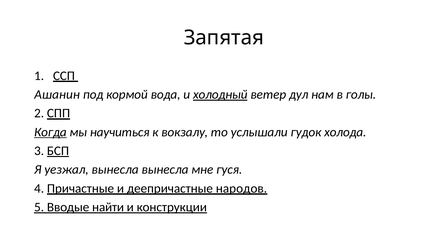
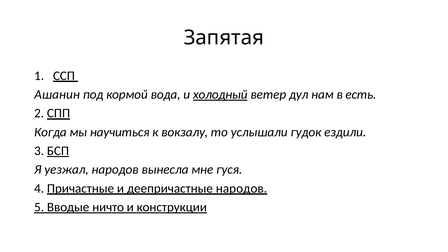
голы: голы -> есть
Когда underline: present -> none
холода: холода -> ездили
уезжал вынесла: вынесла -> народов
найти: найти -> ничто
